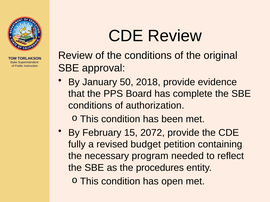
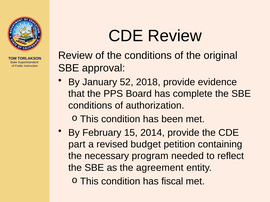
50: 50 -> 52
2072: 2072 -> 2014
fully: fully -> part
procedures: procedures -> agreement
open: open -> fiscal
